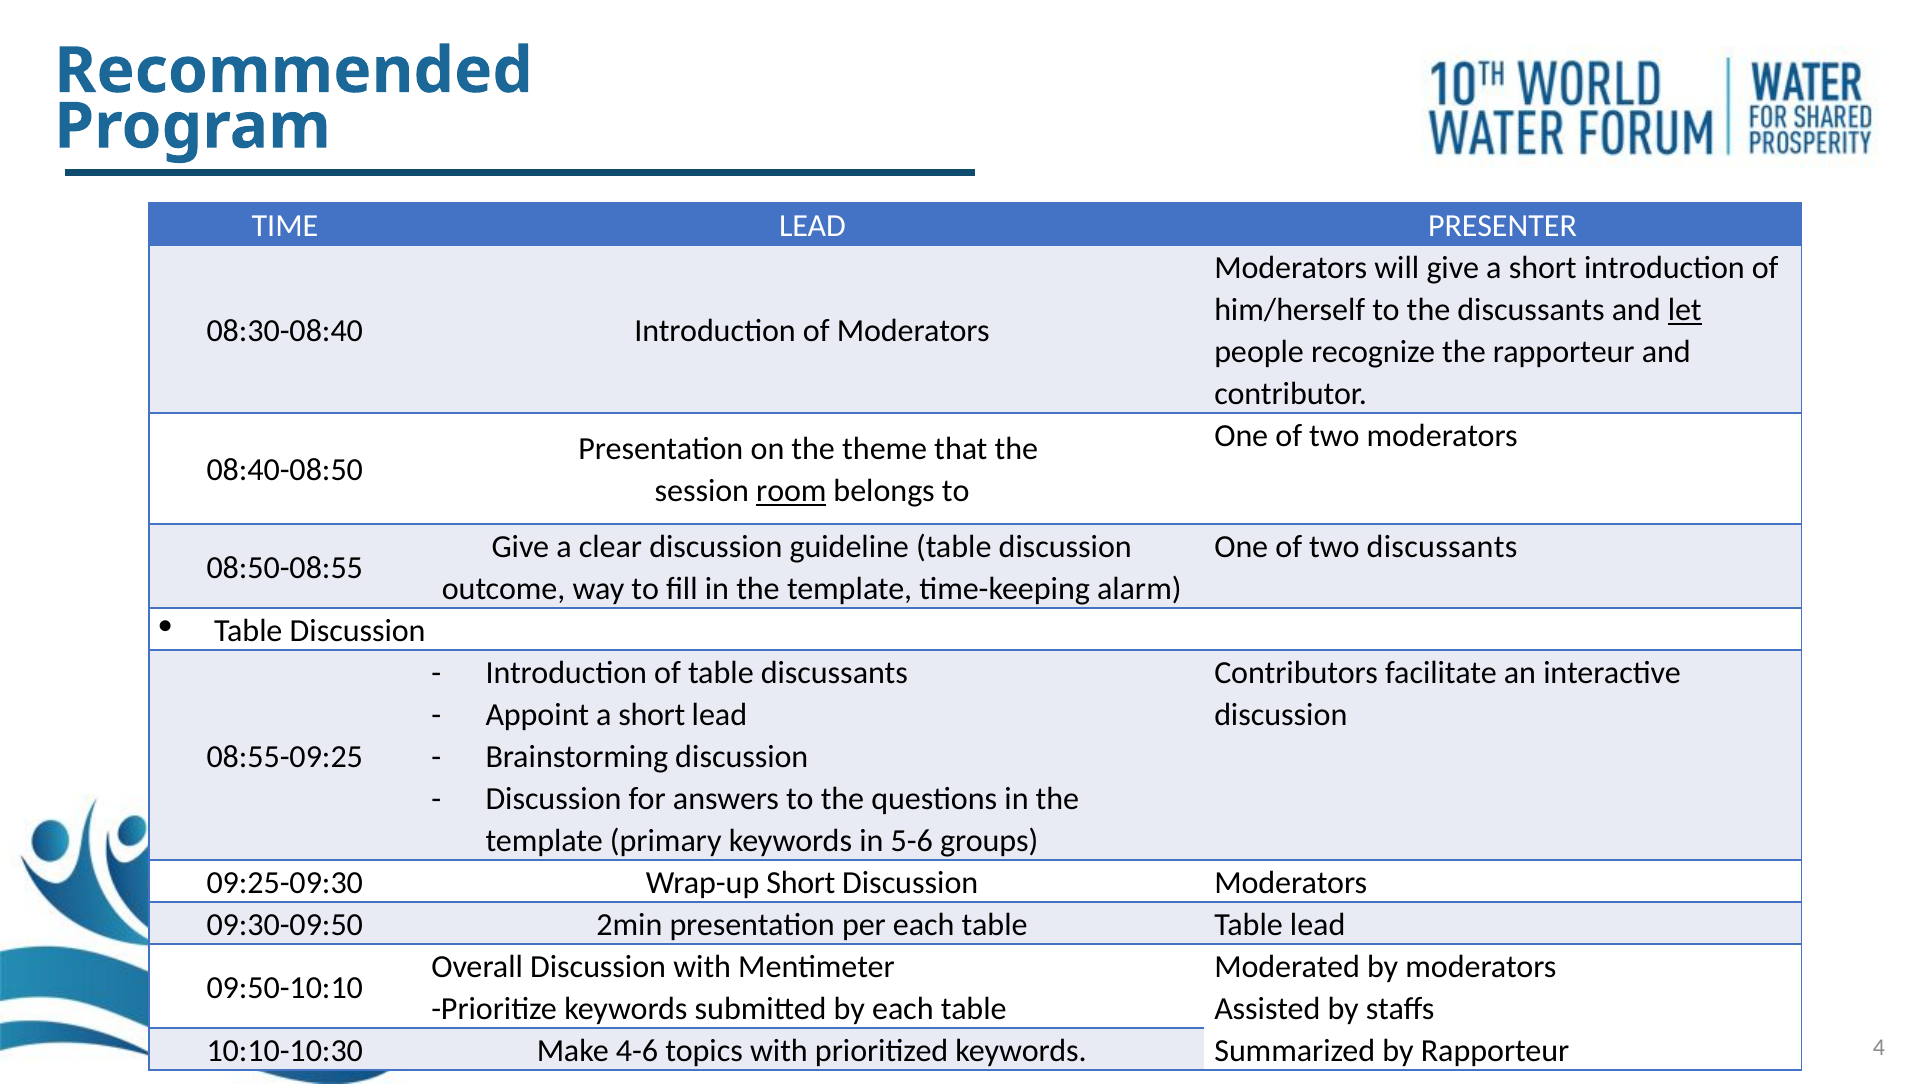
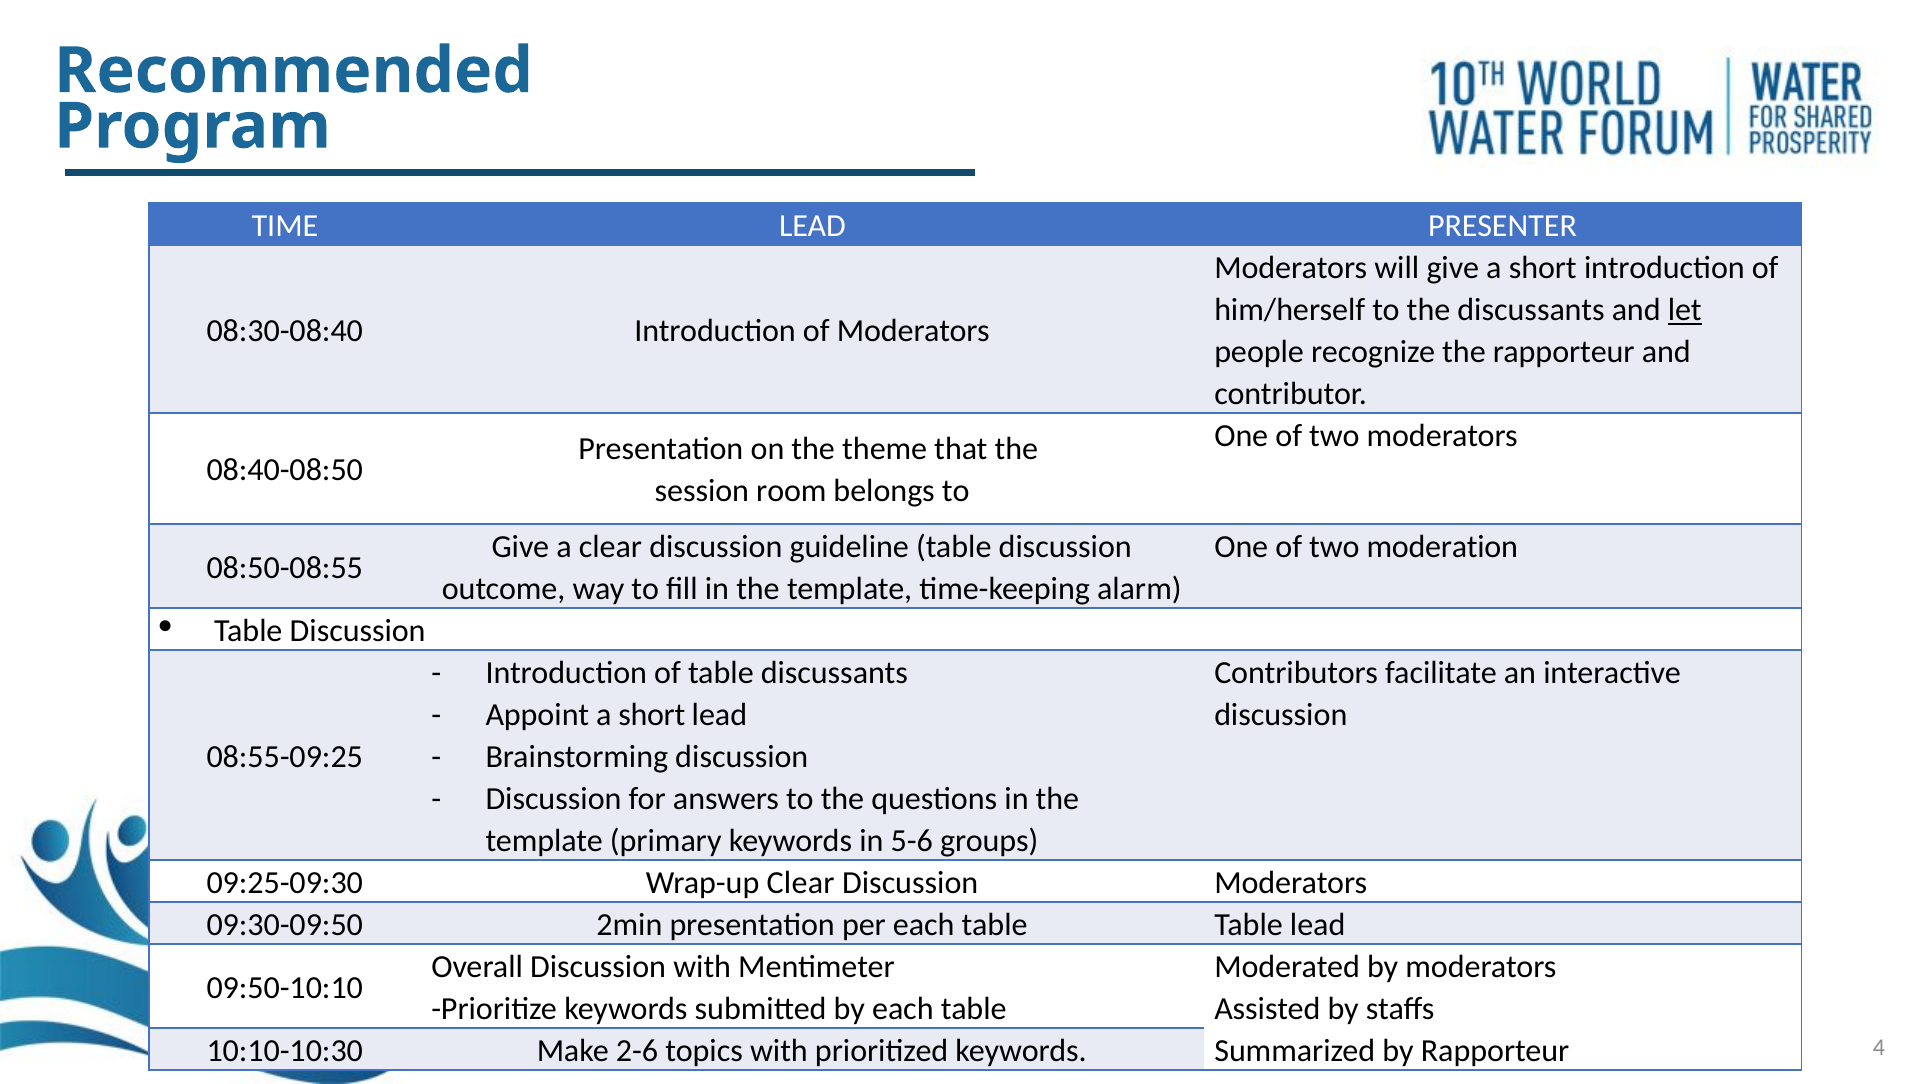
room underline: present -> none
two discussants: discussants -> moderation
Wrap-up Short: Short -> Clear
4-6: 4-6 -> 2-6
